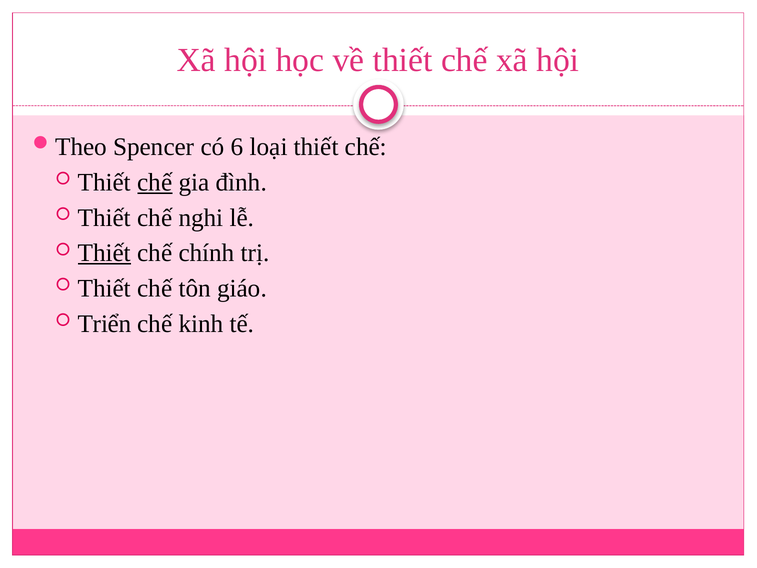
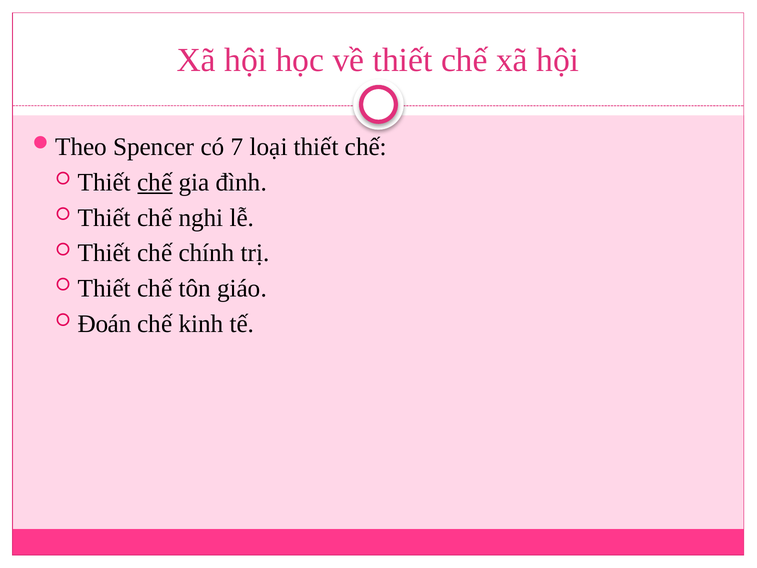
6: 6 -> 7
Thiết at (104, 253) underline: present -> none
Triển: Triển -> Đoán
